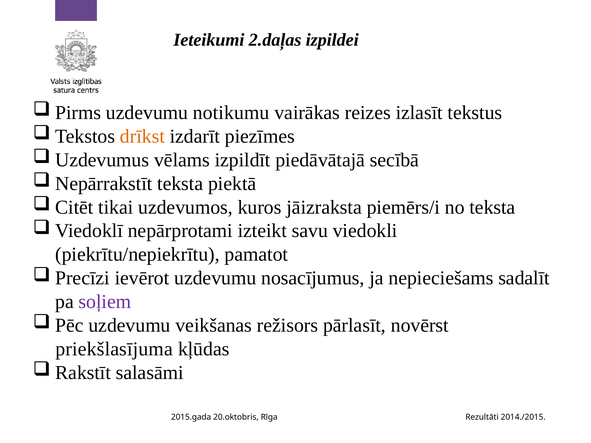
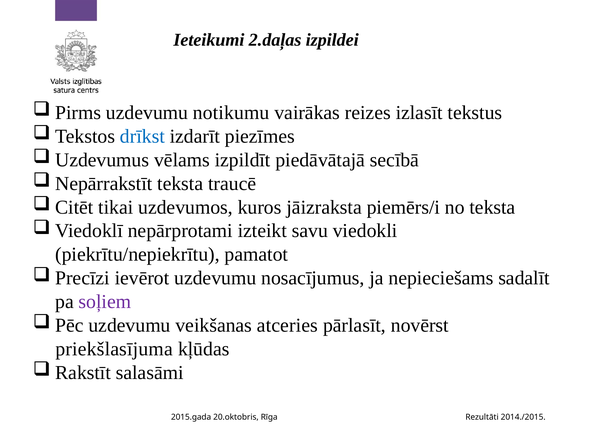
drīkst colour: orange -> blue
piektā: piektā -> traucē
režisors: režisors -> atceries
